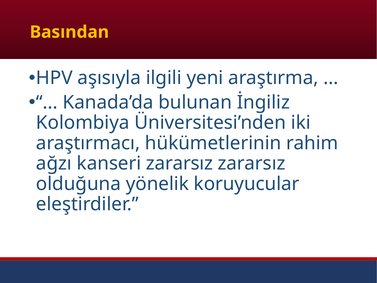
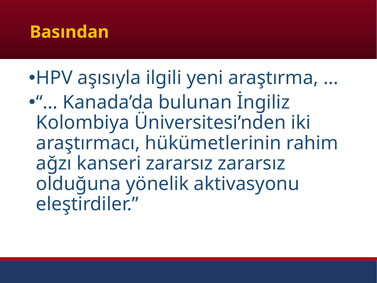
koruyucular: koruyucular -> aktivasyonu
